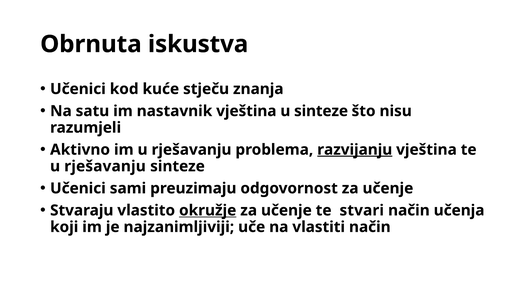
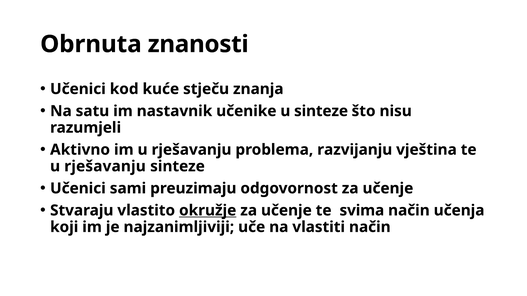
iskustva: iskustva -> znanosti
nastavnik vještina: vještina -> učenike
razvijanju underline: present -> none
stvari: stvari -> svima
